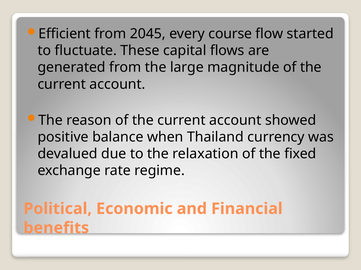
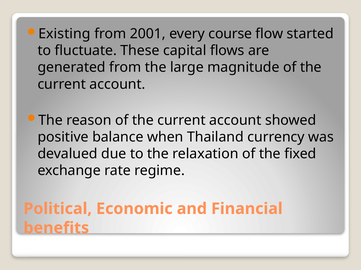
Efficient: Efficient -> Existing
2045: 2045 -> 2001
